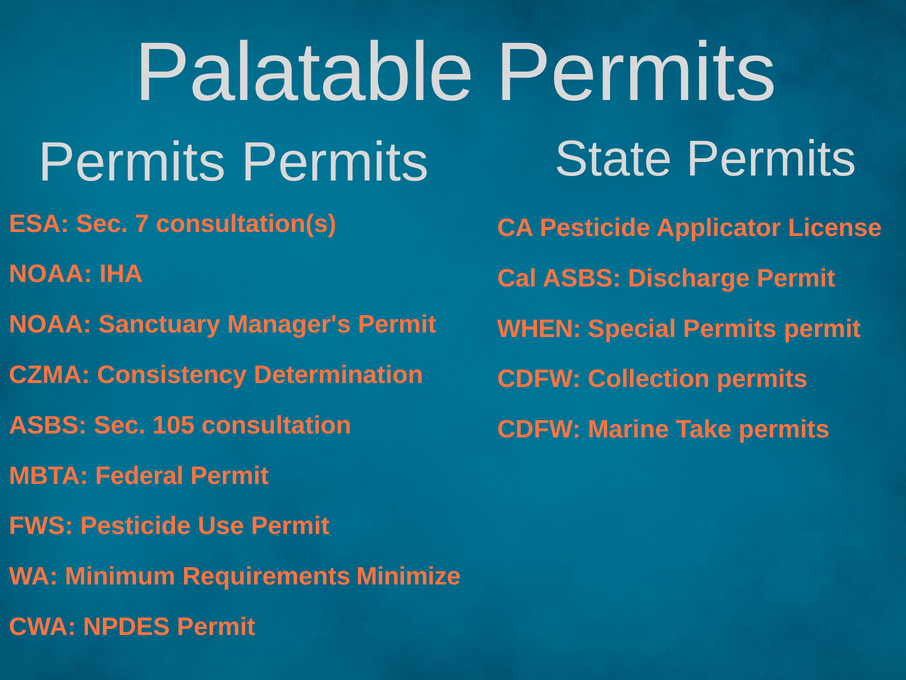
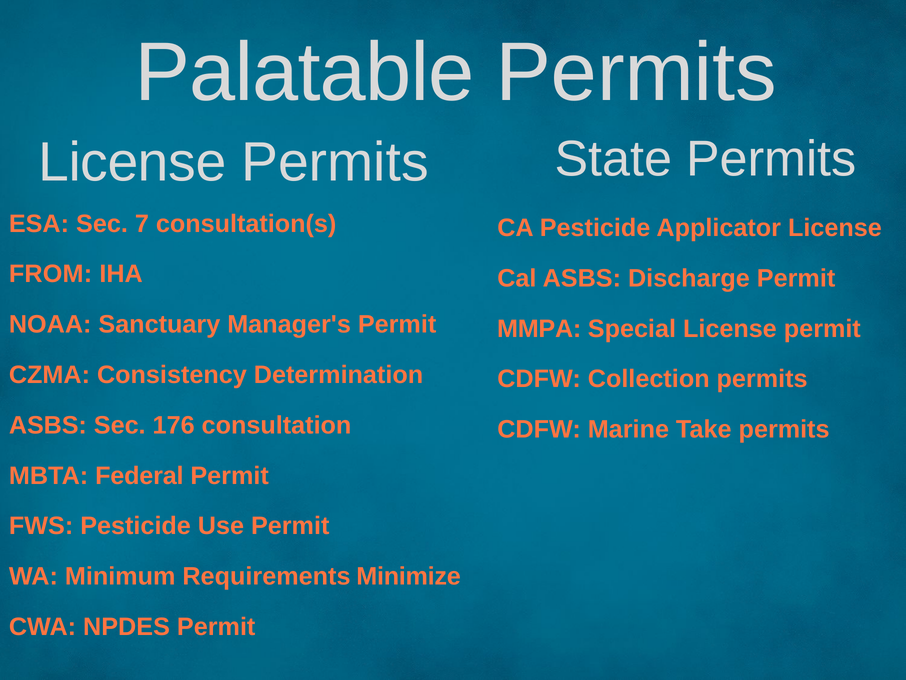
Permits at (132, 162): Permits -> License
NOAA at (51, 274): NOAA -> FROM
WHEN: WHEN -> MMPA
Special Permits: Permits -> License
105: 105 -> 176
